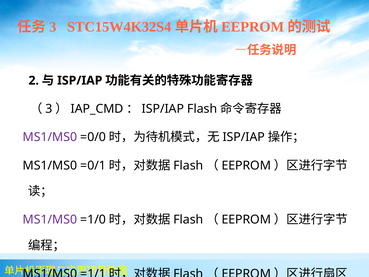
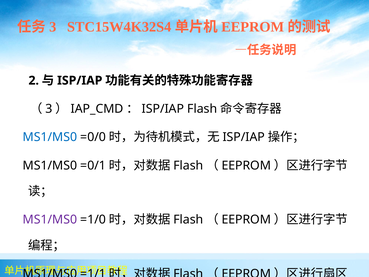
MS1/MS0 at (50, 137) colour: purple -> blue
